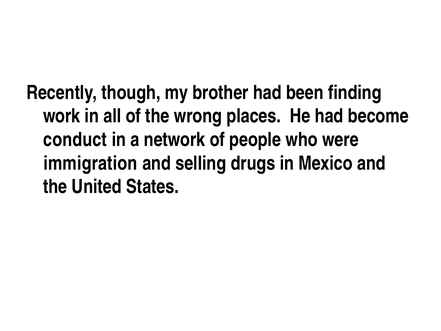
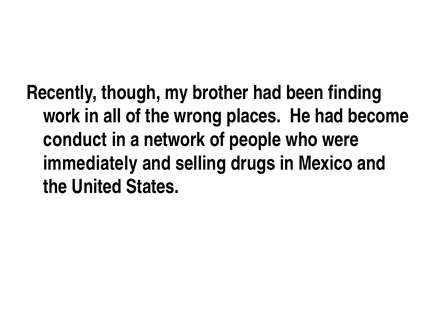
immigration: immigration -> immediately
